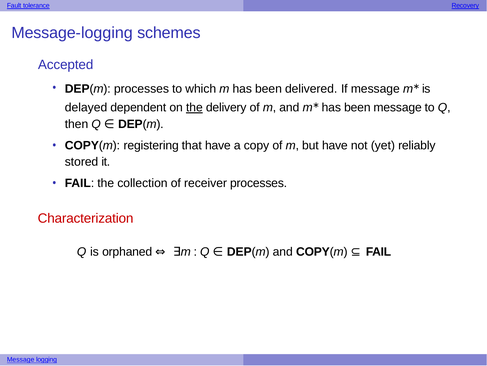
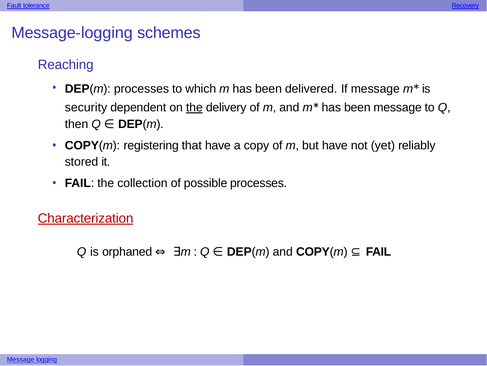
Accepted: Accepted -> Reaching
delayed: delayed -> security
receiver: receiver -> possible
Characterization underline: none -> present
